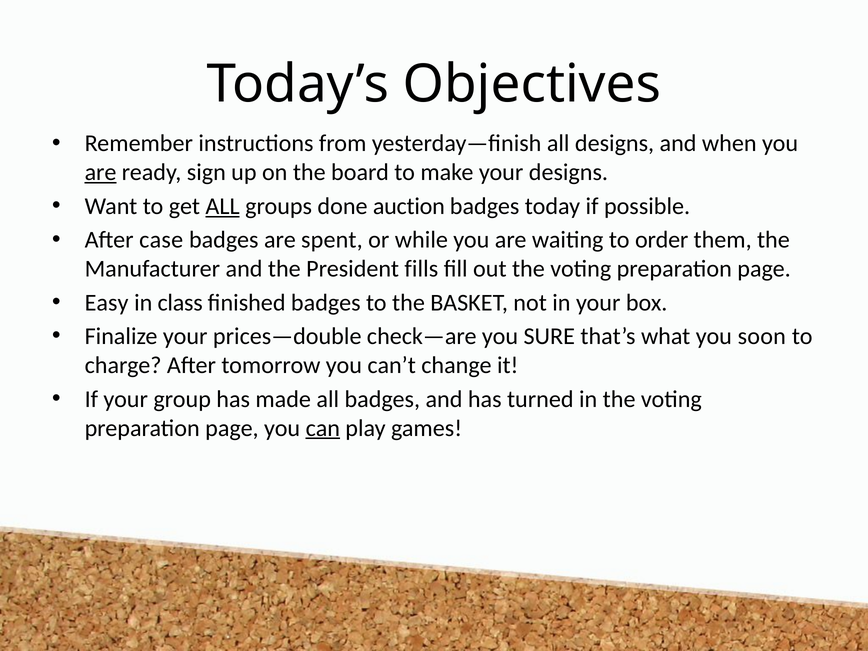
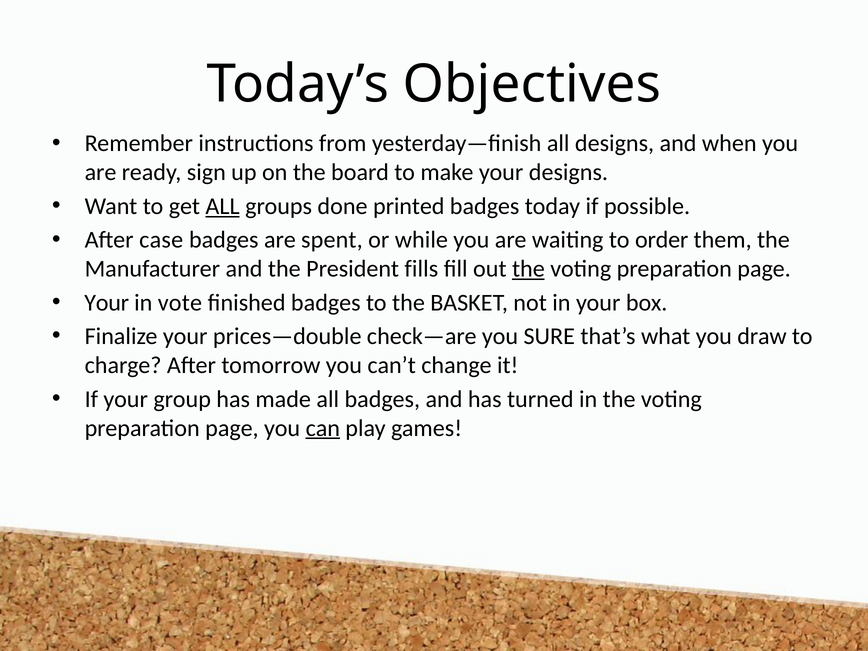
are at (101, 172) underline: present -> none
auction: auction -> printed
the at (528, 269) underline: none -> present
Easy at (107, 303): Easy -> Your
class: class -> vote
soon: soon -> draw
